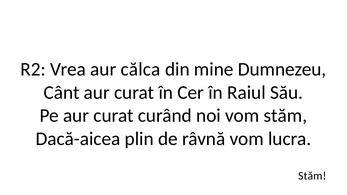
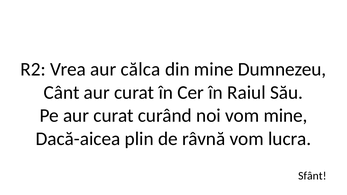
vom stăm: stăm -> mine
Stăm at (312, 176): Stăm -> Sfânt
